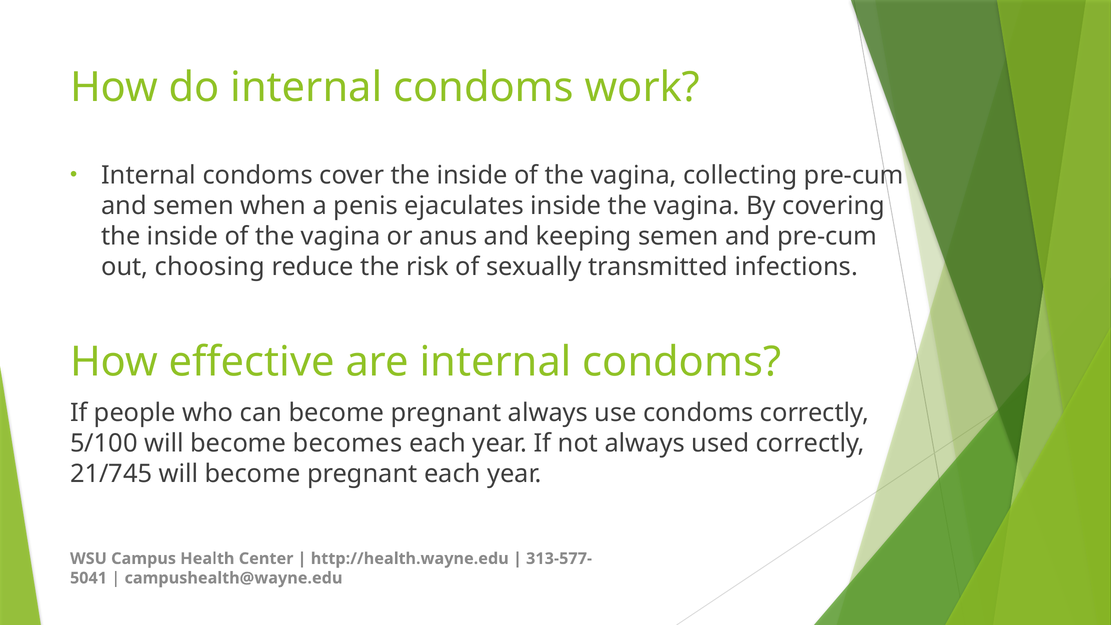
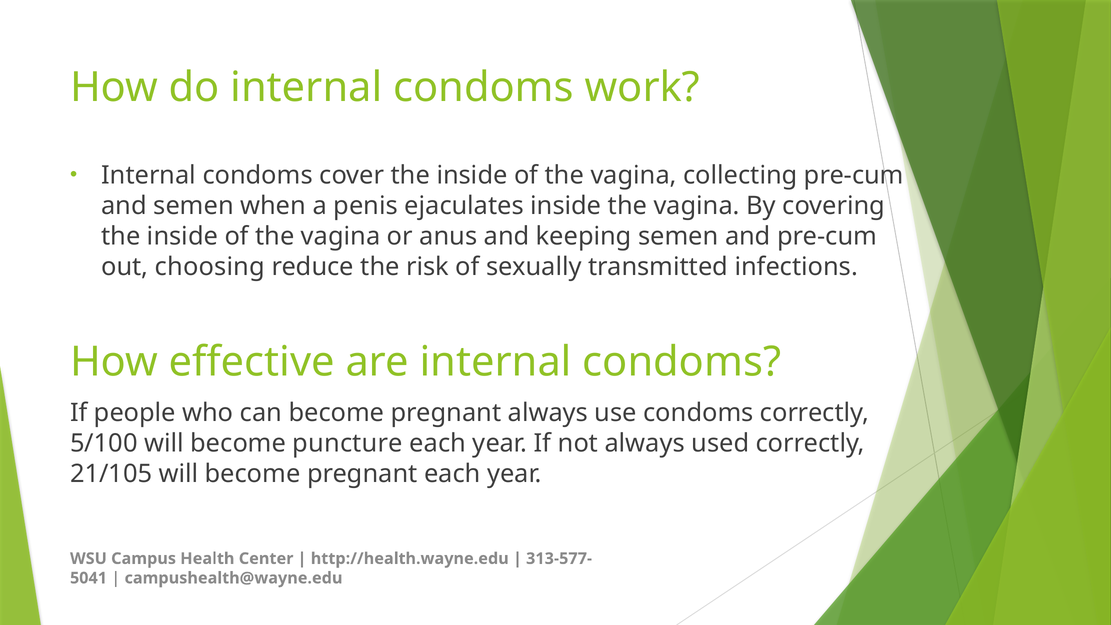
becomes: becomes -> puncture
21/745: 21/745 -> 21/105
